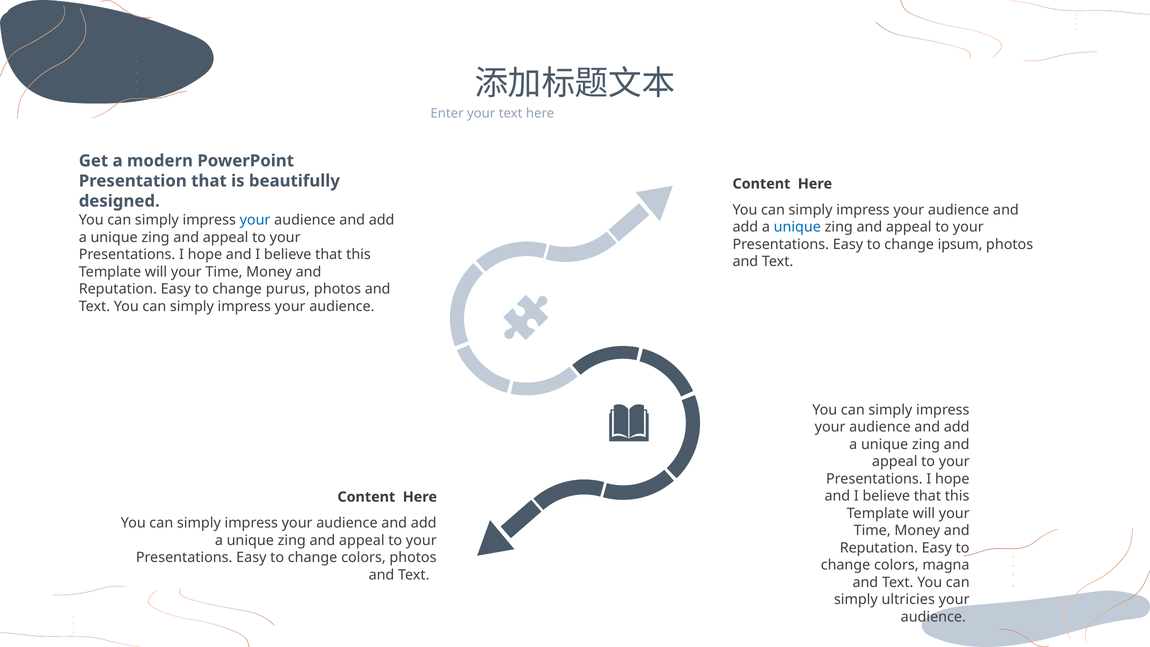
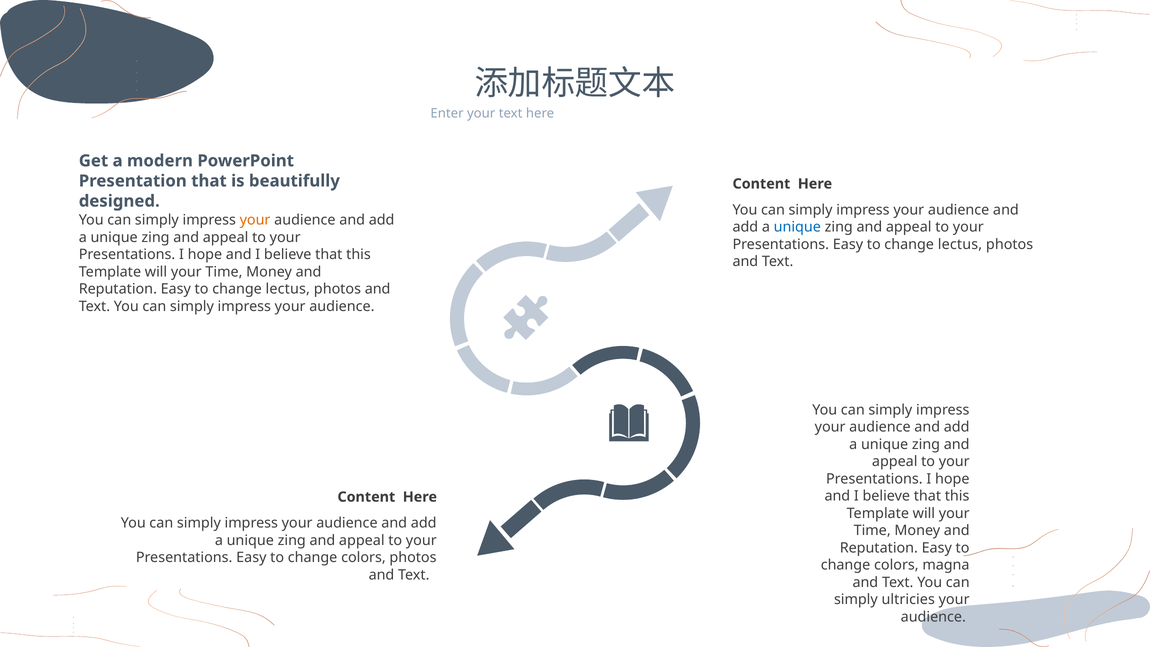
your at (255, 220) colour: blue -> orange
ipsum at (960, 244): ipsum -> lectus
purus at (288, 289): purus -> lectus
